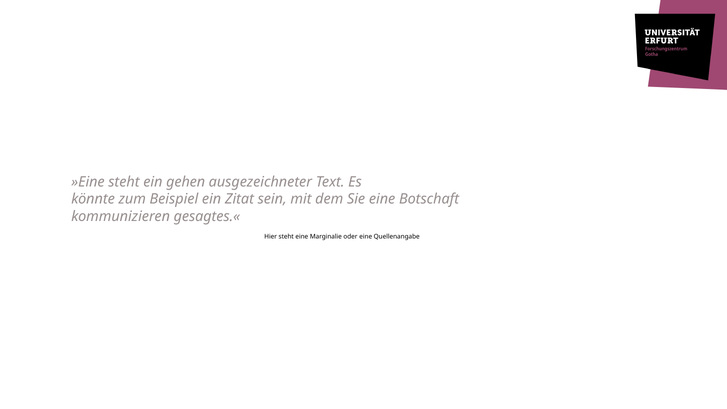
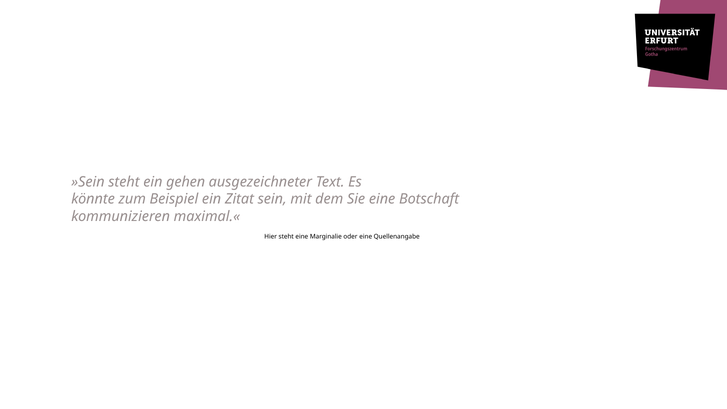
»Eine: »Eine -> »Sein
gesagtes.«: gesagtes.« -> maximal.«
